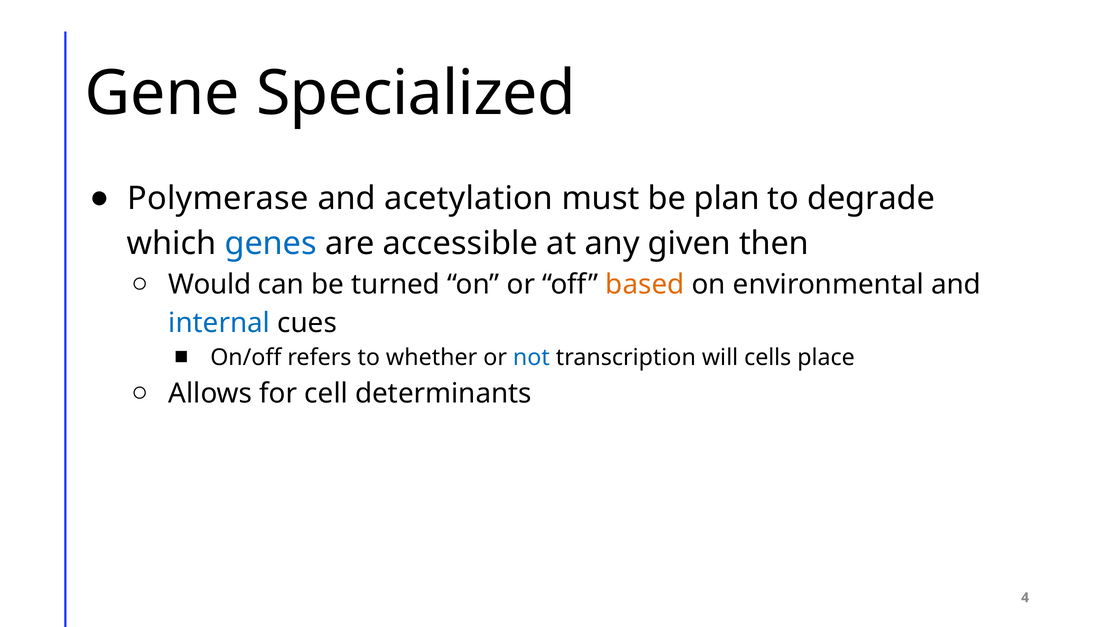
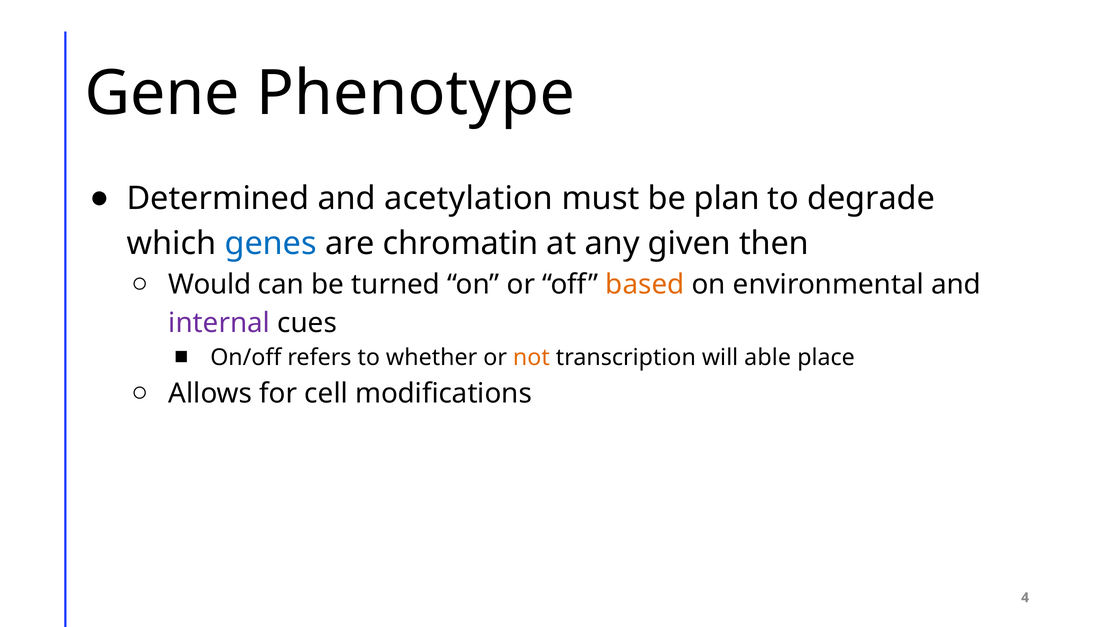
Specialized: Specialized -> Phenotype
Polymerase: Polymerase -> Determined
accessible: accessible -> chromatin
internal colour: blue -> purple
not colour: blue -> orange
cells: cells -> able
determinants: determinants -> modifications
